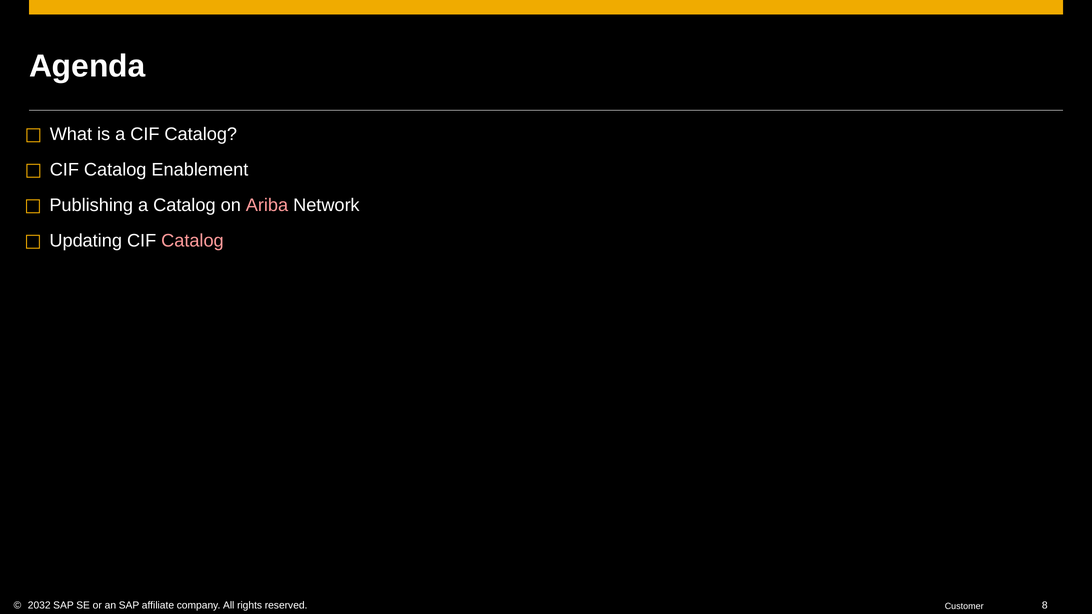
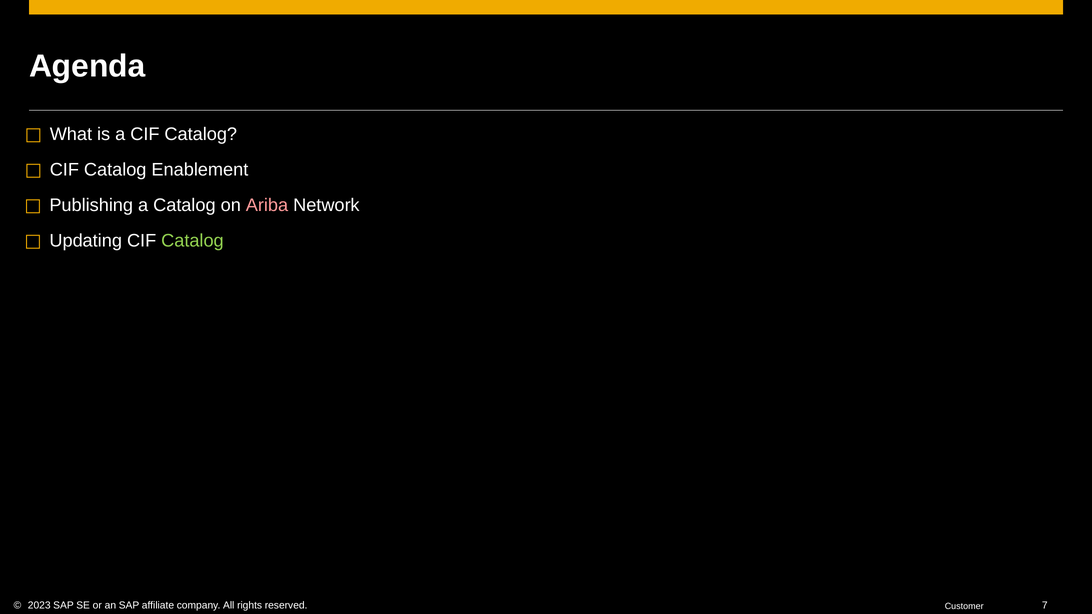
Catalog at (192, 241) colour: pink -> light green
2032: 2032 -> 2023
8: 8 -> 7
